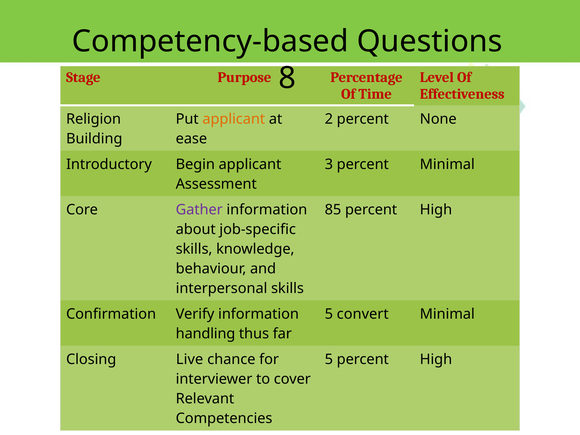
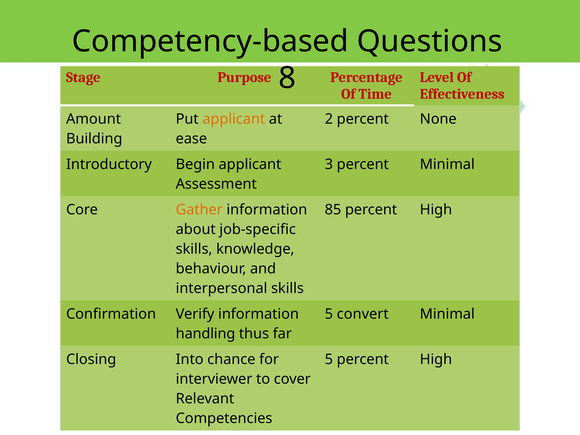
Religion: Religion -> Amount
Gather colour: purple -> orange
Live: Live -> Into
